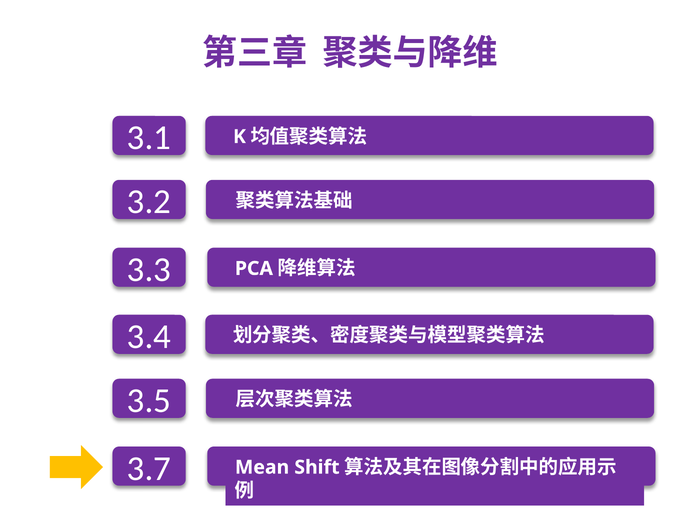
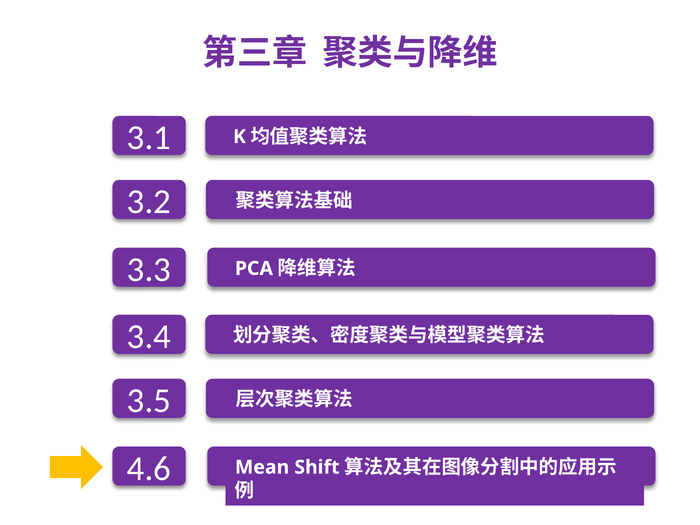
3.7: 3.7 -> 4.6
